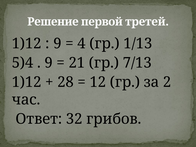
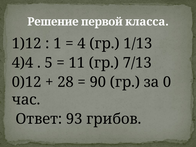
третей: третей -> класса
9 at (57, 43): 9 -> 1
5)4: 5)4 -> 4)4
9 at (49, 63): 9 -> 5
21: 21 -> 11
1)12 at (27, 82): 1)12 -> 0)12
12: 12 -> 90
2: 2 -> 0
32: 32 -> 93
